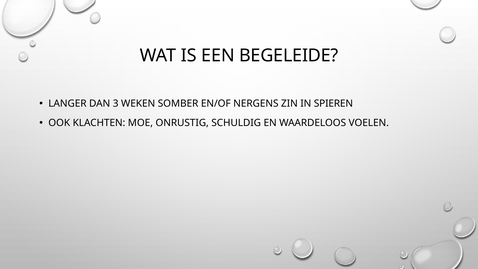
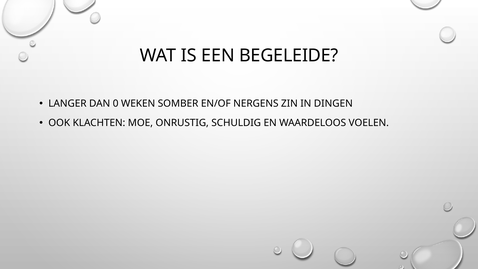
3: 3 -> 0
SPIEREN: SPIEREN -> DINGEN
